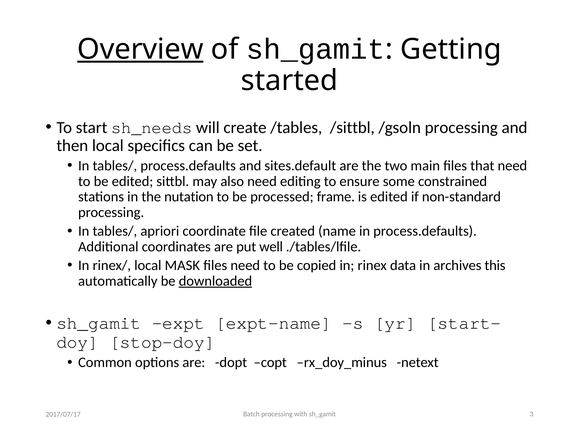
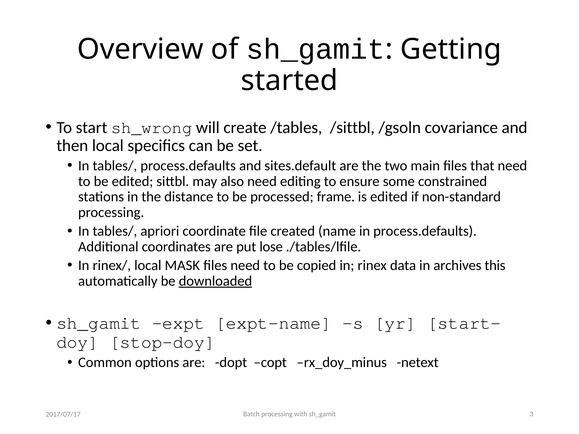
Overview underline: present -> none
sh_needs: sh_needs -> sh_wrong
/gsoln processing: processing -> covariance
nutation: nutation -> distance
well: well -> lose
